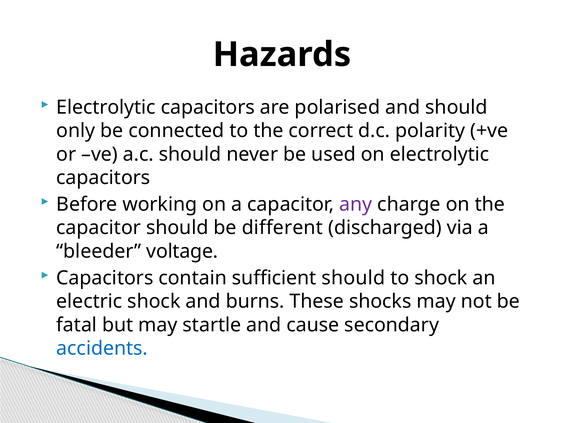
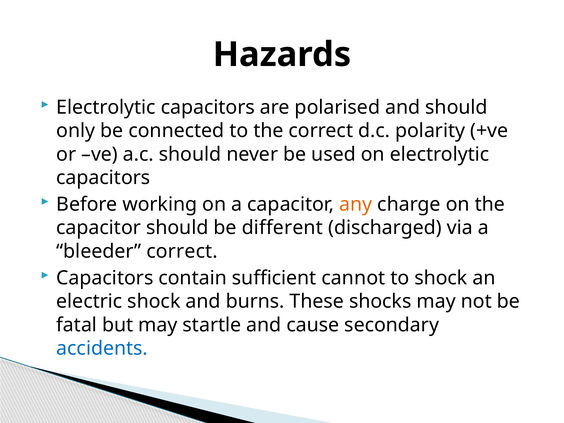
any colour: purple -> orange
bleeder voltage: voltage -> correct
sufficient should: should -> cannot
